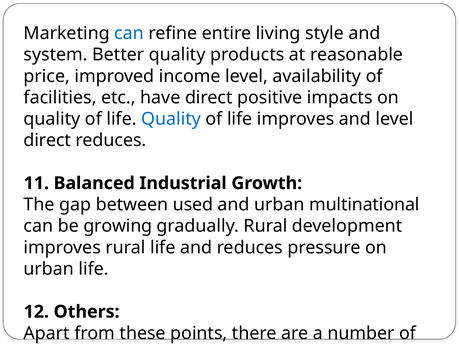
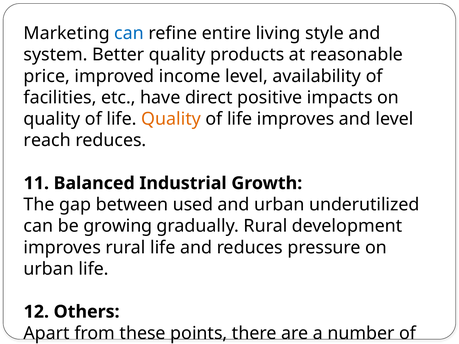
Quality at (171, 119) colour: blue -> orange
direct at (47, 140): direct -> reach
multinational: multinational -> underutilized
